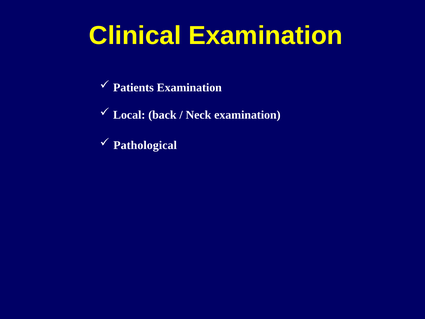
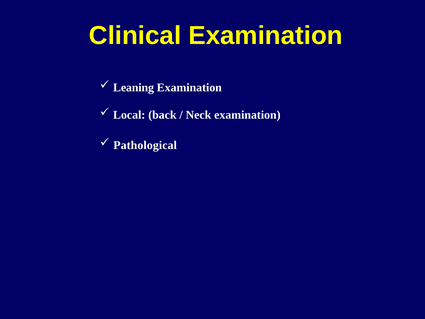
Patients: Patients -> Leaning
